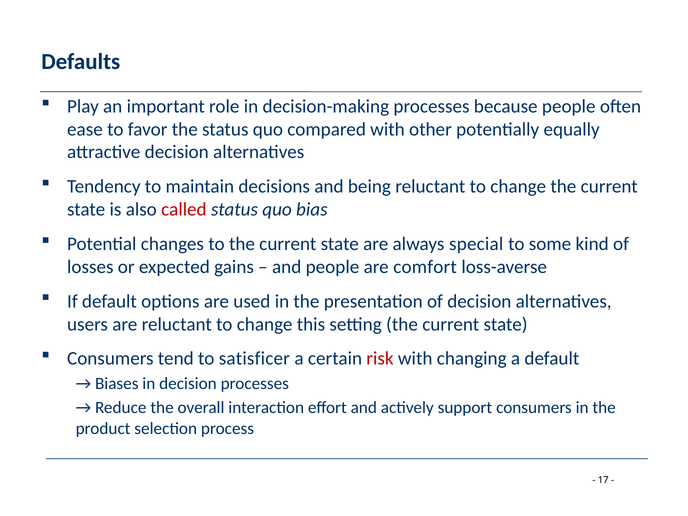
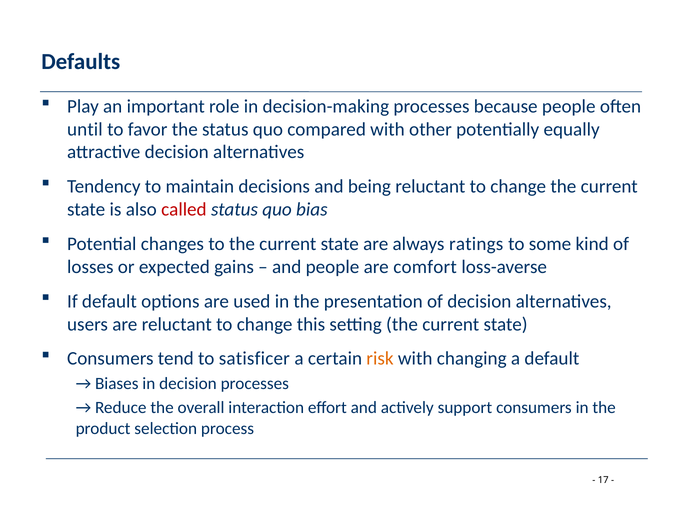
ease: ease -> until
special: special -> ratings
risk colour: red -> orange
